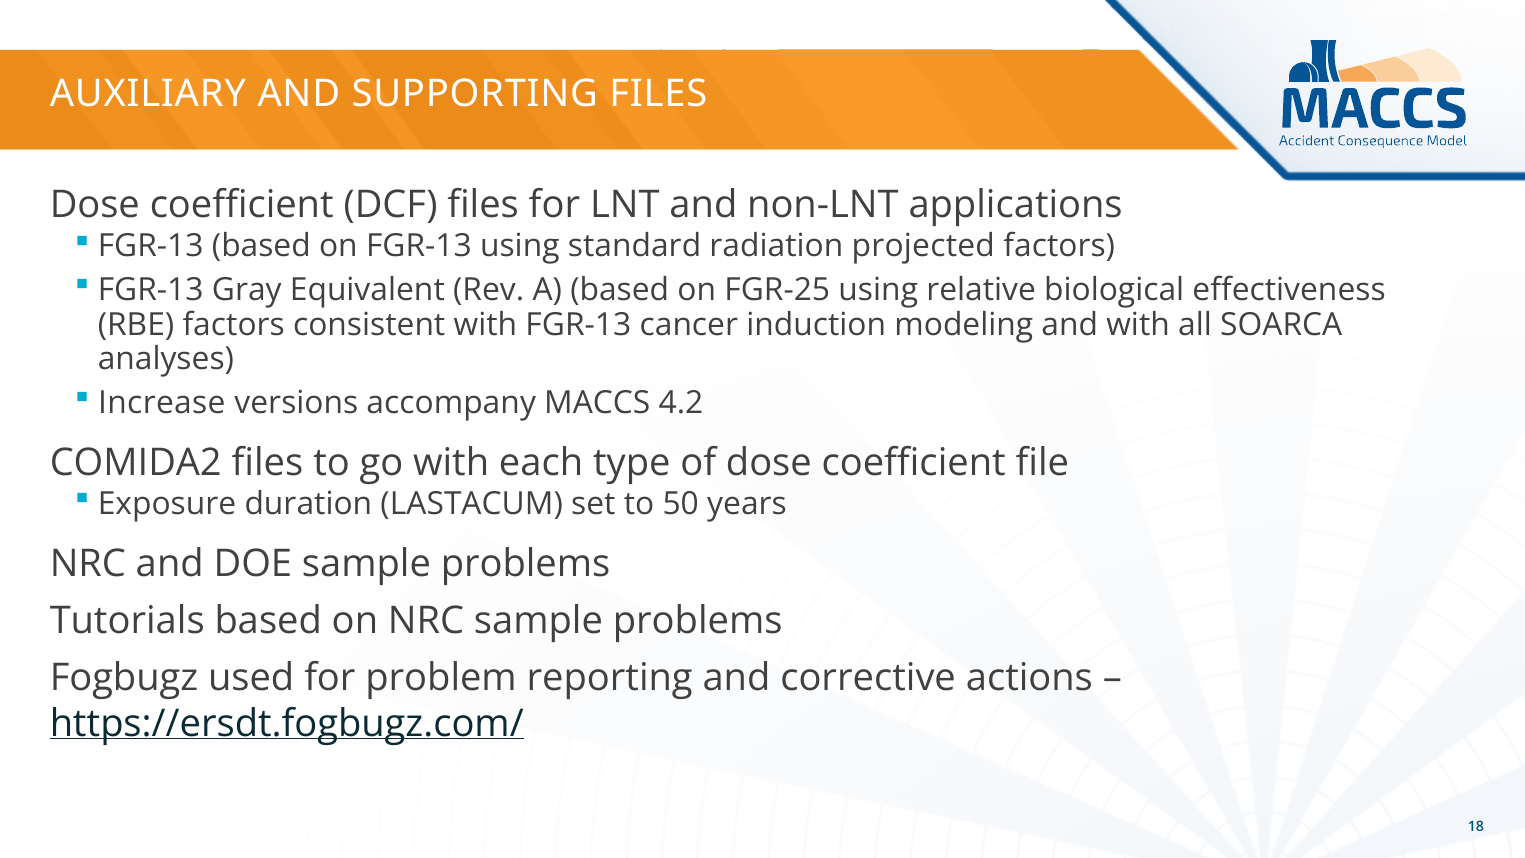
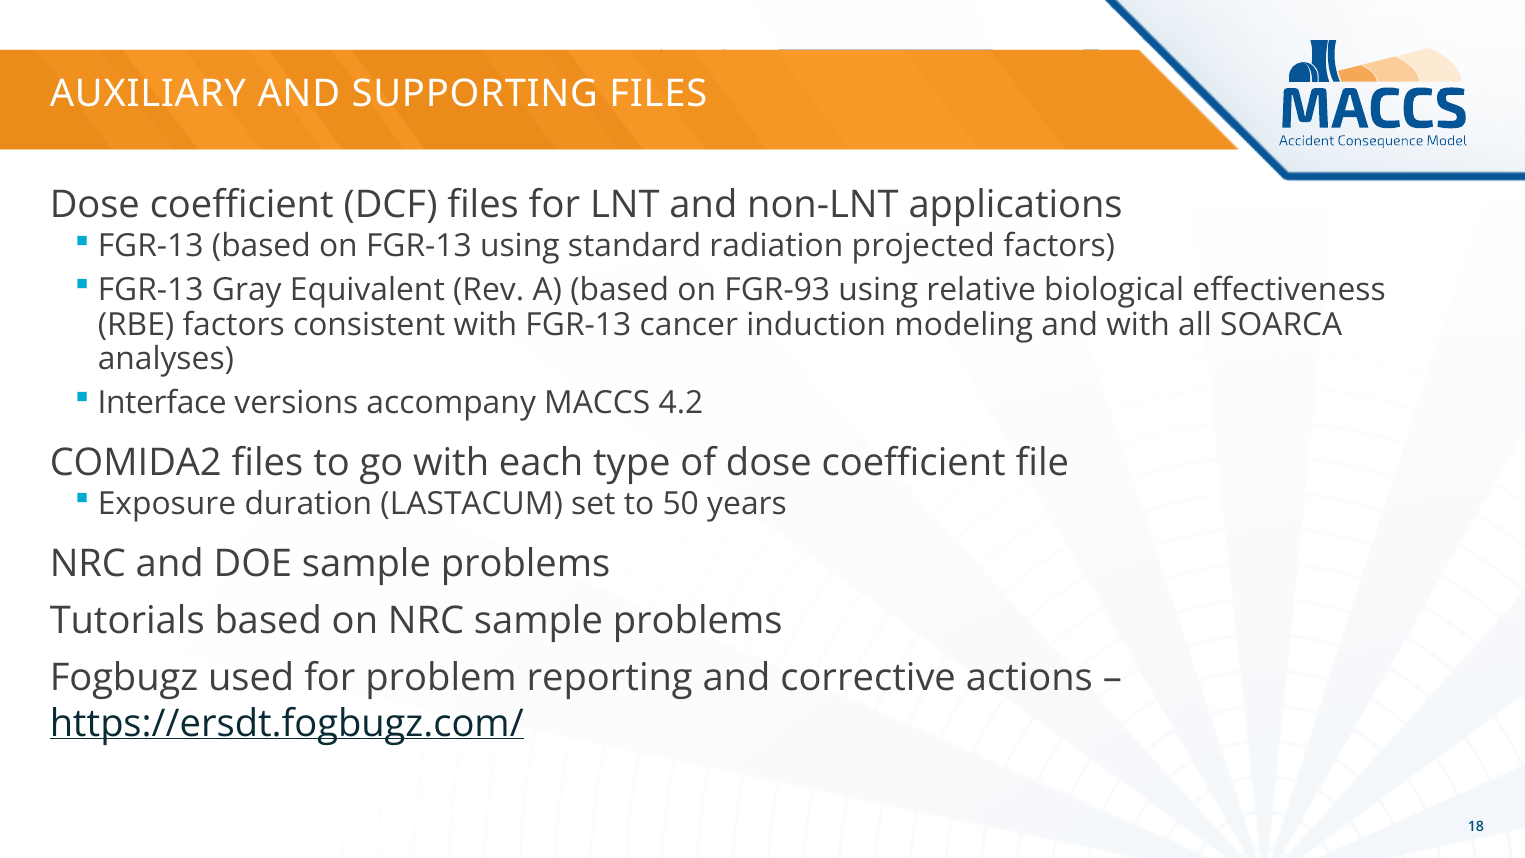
FGR-25: FGR-25 -> FGR-93
Increase: Increase -> Interface
